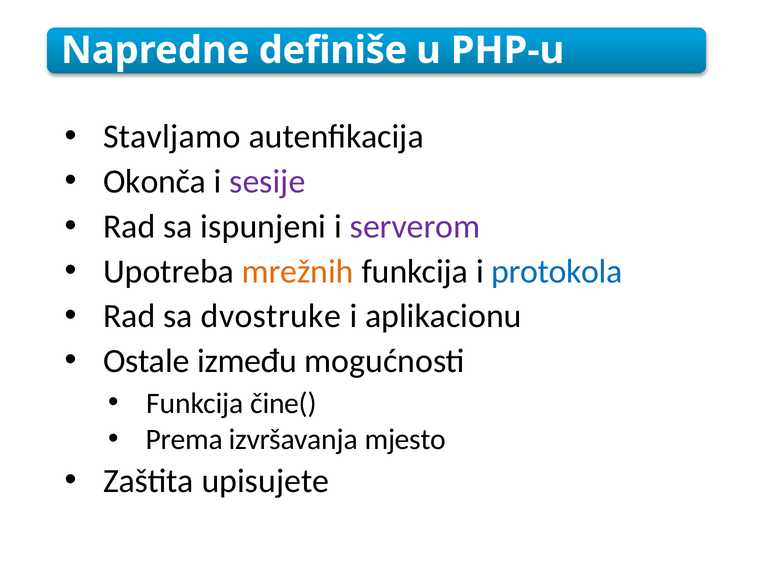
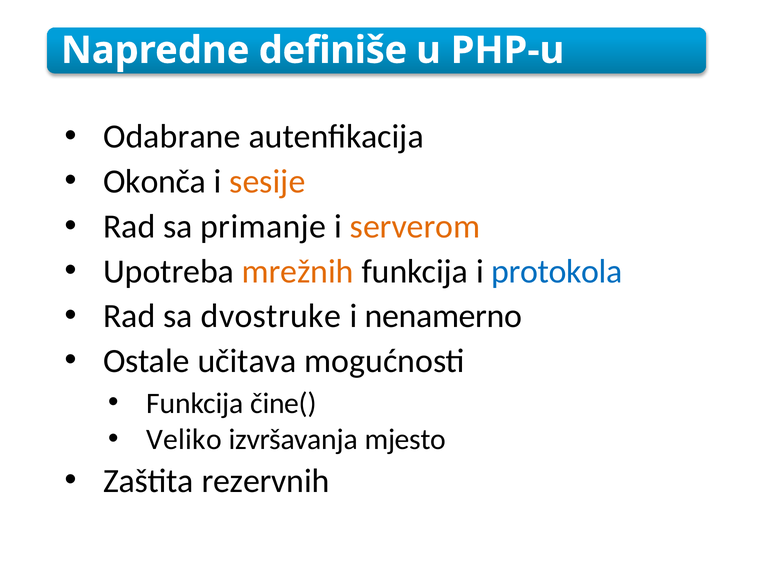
Stavljamo: Stavljamo -> Odabrane
sesije colour: purple -> orange
ispunjeni: ispunjeni -> primanje
serverom colour: purple -> orange
aplikacionu: aplikacionu -> nenamerno
između: između -> učitava
Prema: Prema -> Veliko
upisujete: upisujete -> rezervnih
